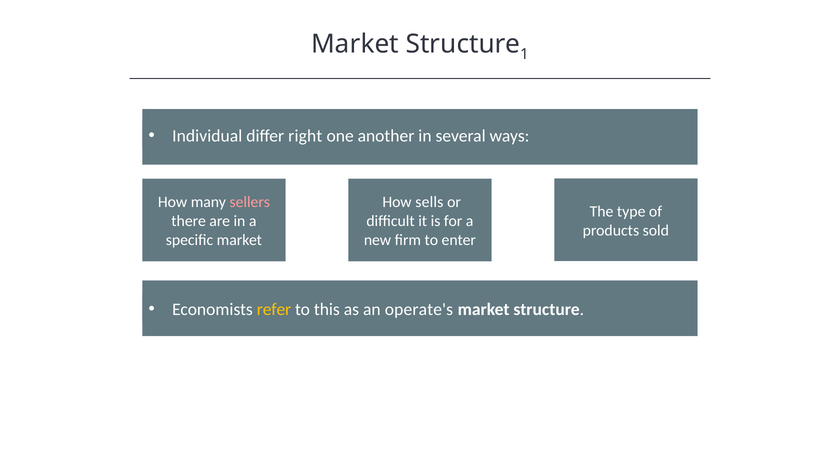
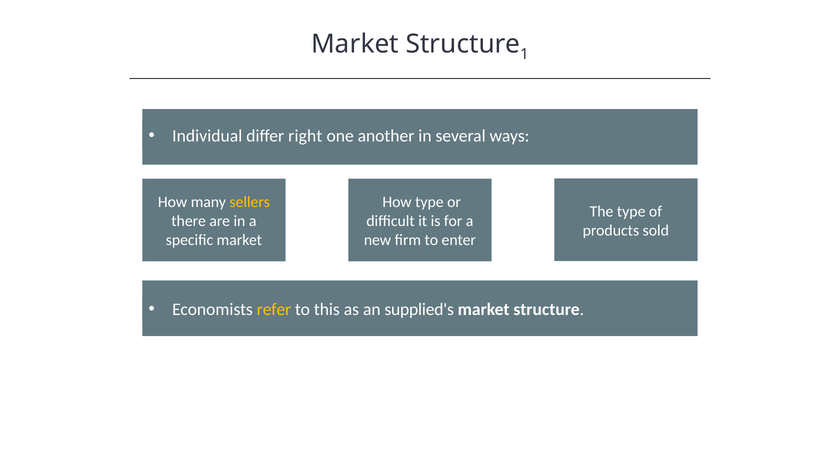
sellers colour: pink -> yellow
How sells: sells -> type
operate's: operate's -> supplied's
